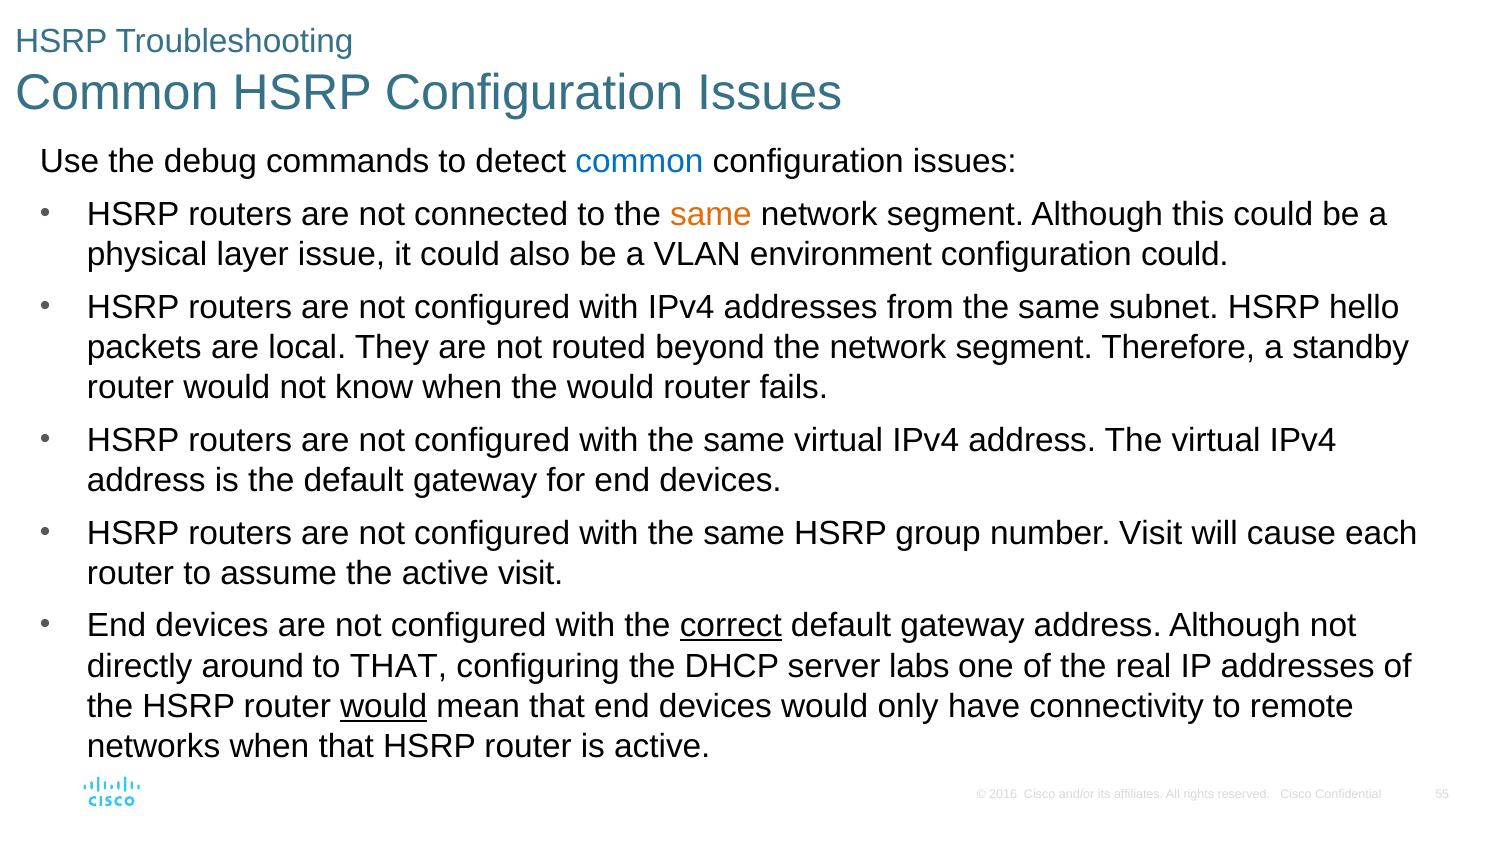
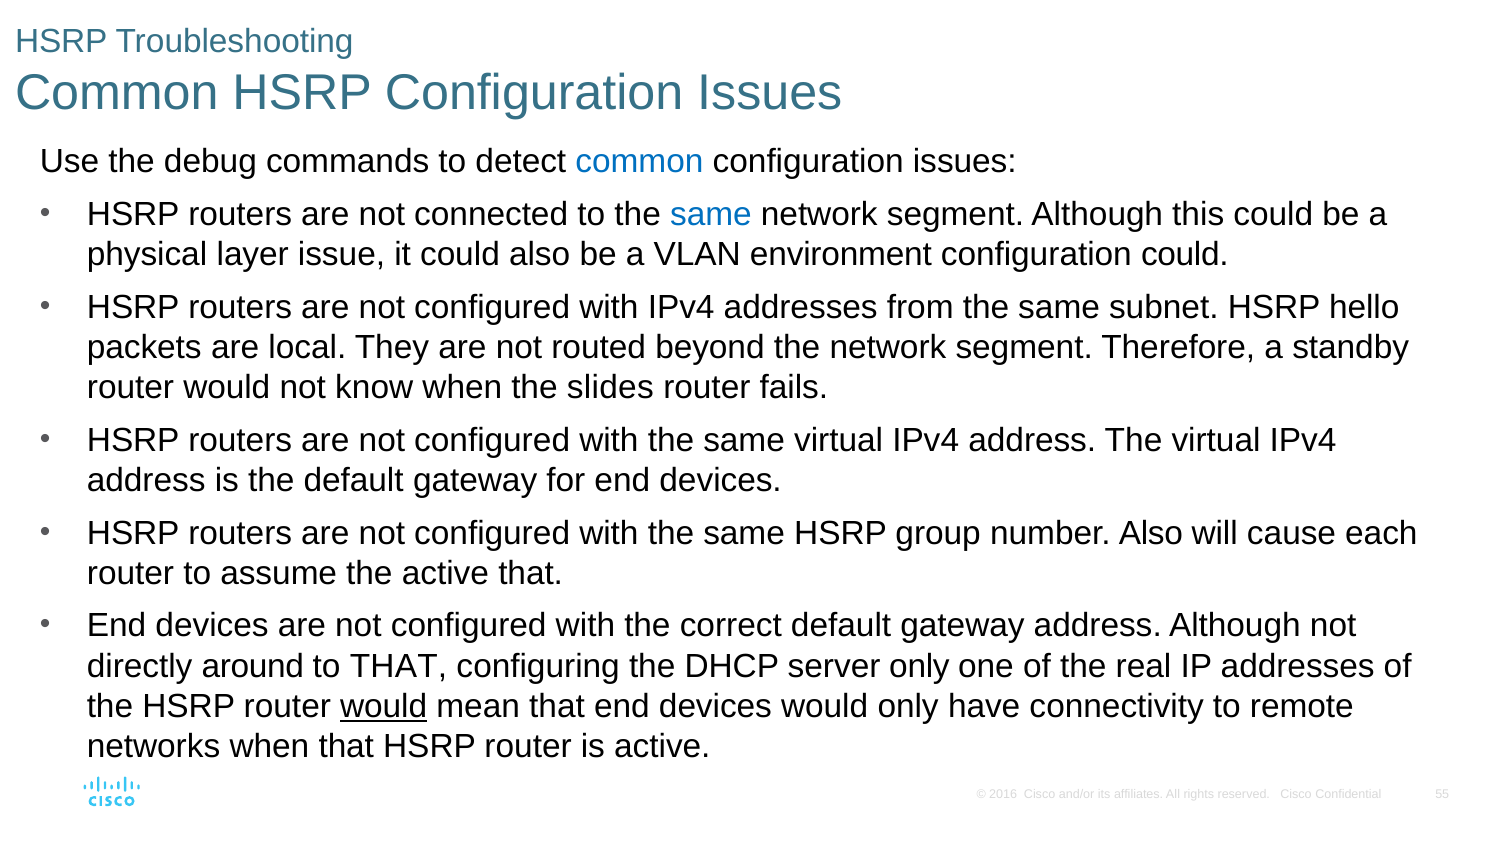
same at (711, 214) colour: orange -> blue
the would: would -> slides
number Visit: Visit -> Also
active visit: visit -> that
correct underline: present -> none
server labs: labs -> only
